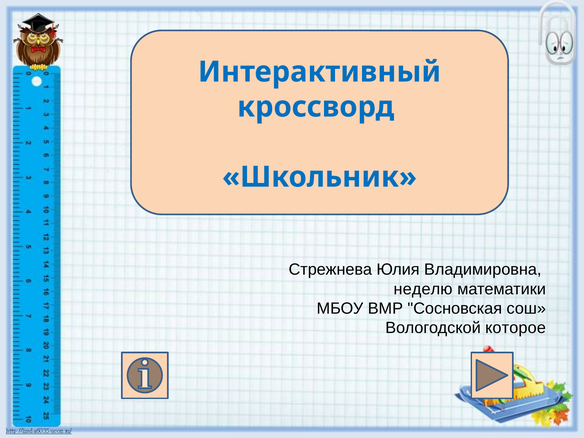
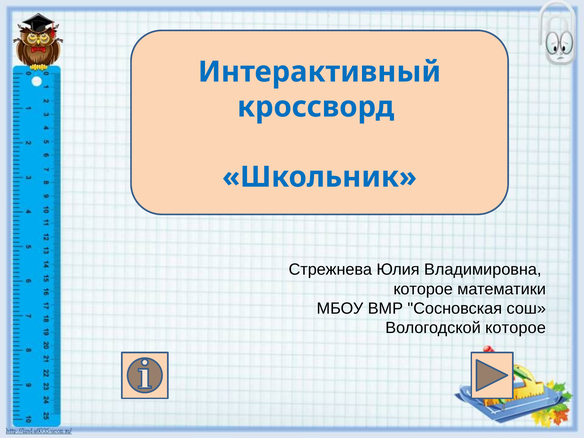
неделю at (423, 289): неделю -> которое
